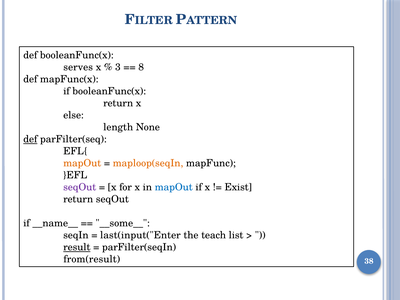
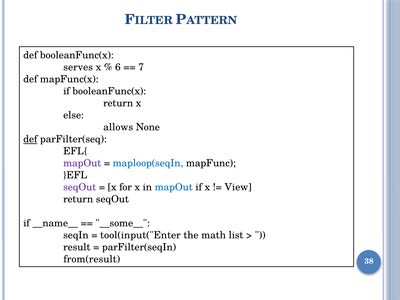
3: 3 -> 6
8: 8 -> 7
length: length -> allows
mapOut at (82, 163) colour: orange -> purple
maploop(seqIn colour: orange -> blue
Exist: Exist -> View
last(input("Enter: last(input("Enter -> tool(input("Enter
teach: teach -> math
result underline: present -> none
